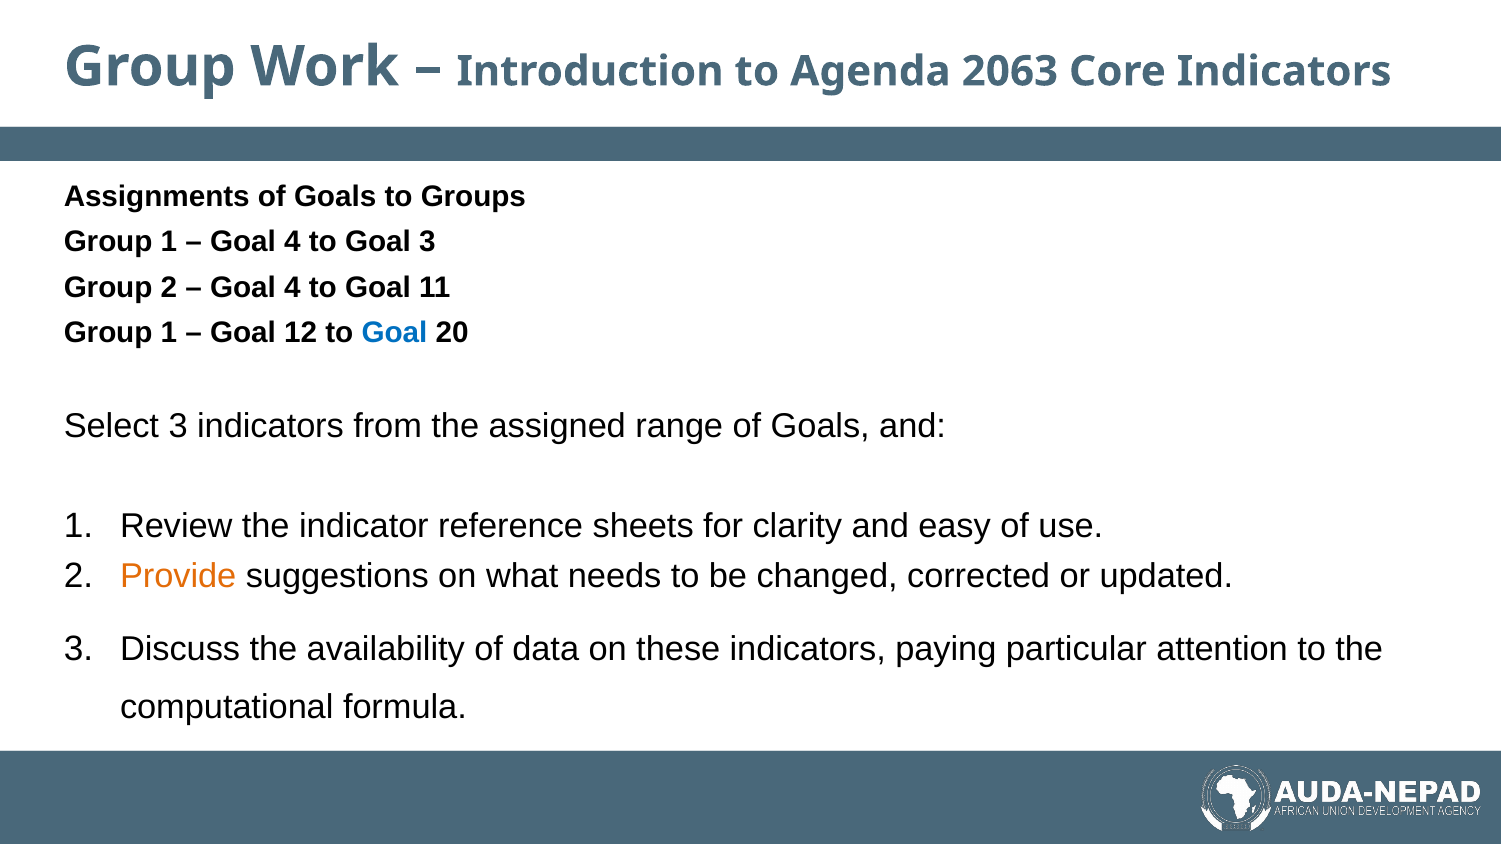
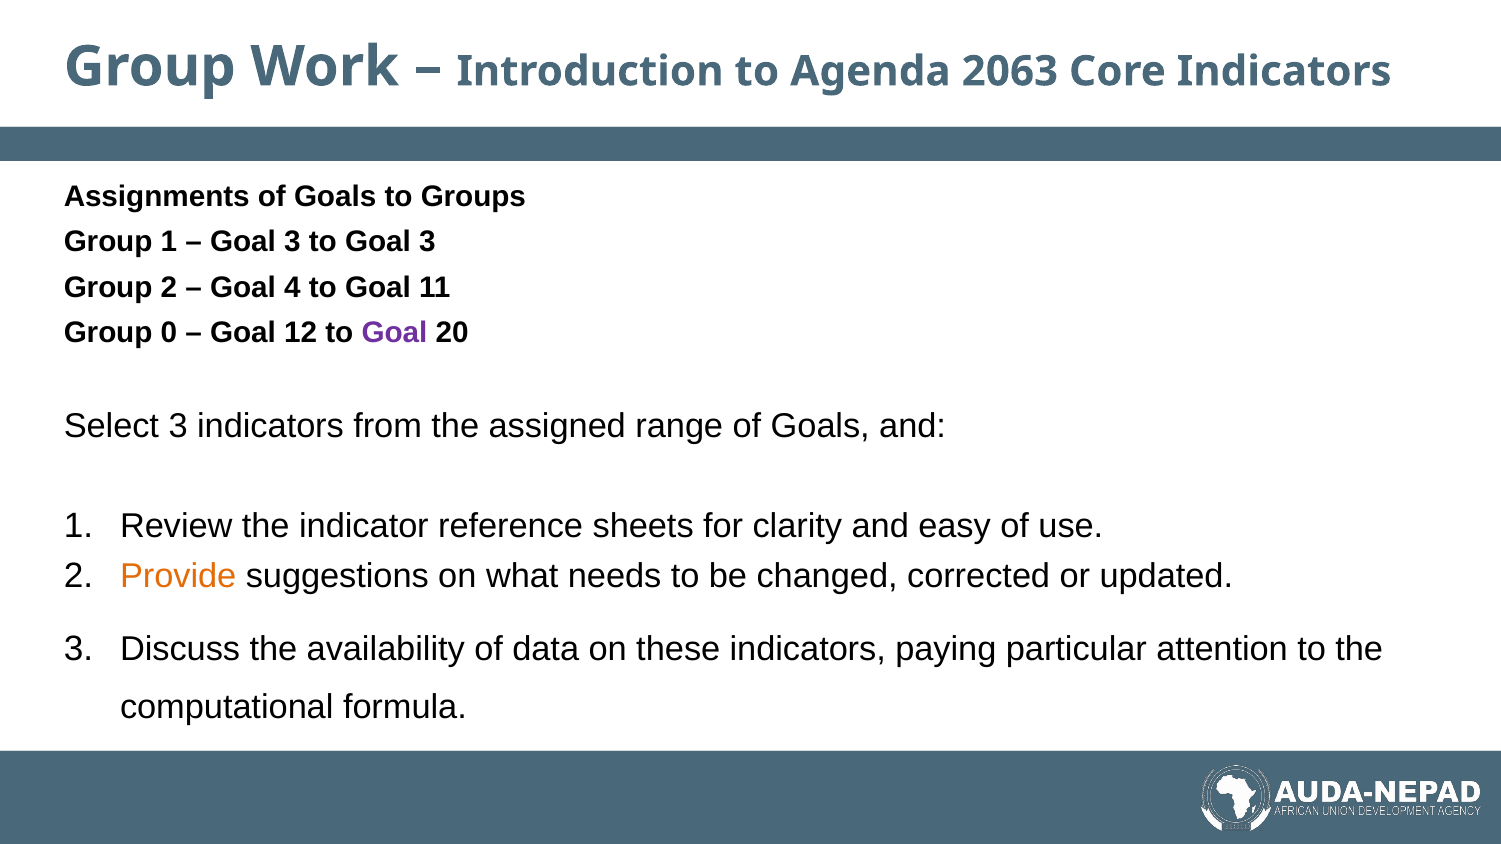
4 at (292, 242): 4 -> 3
1 at (169, 333): 1 -> 0
Goal at (394, 333) colour: blue -> purple
